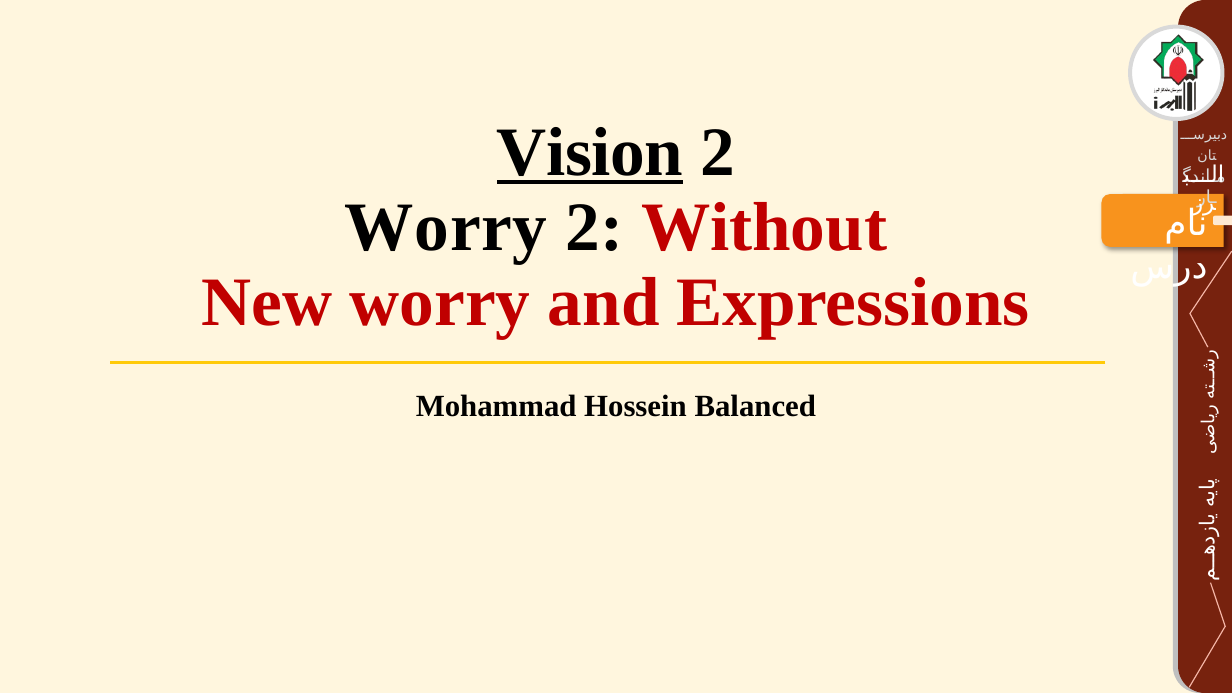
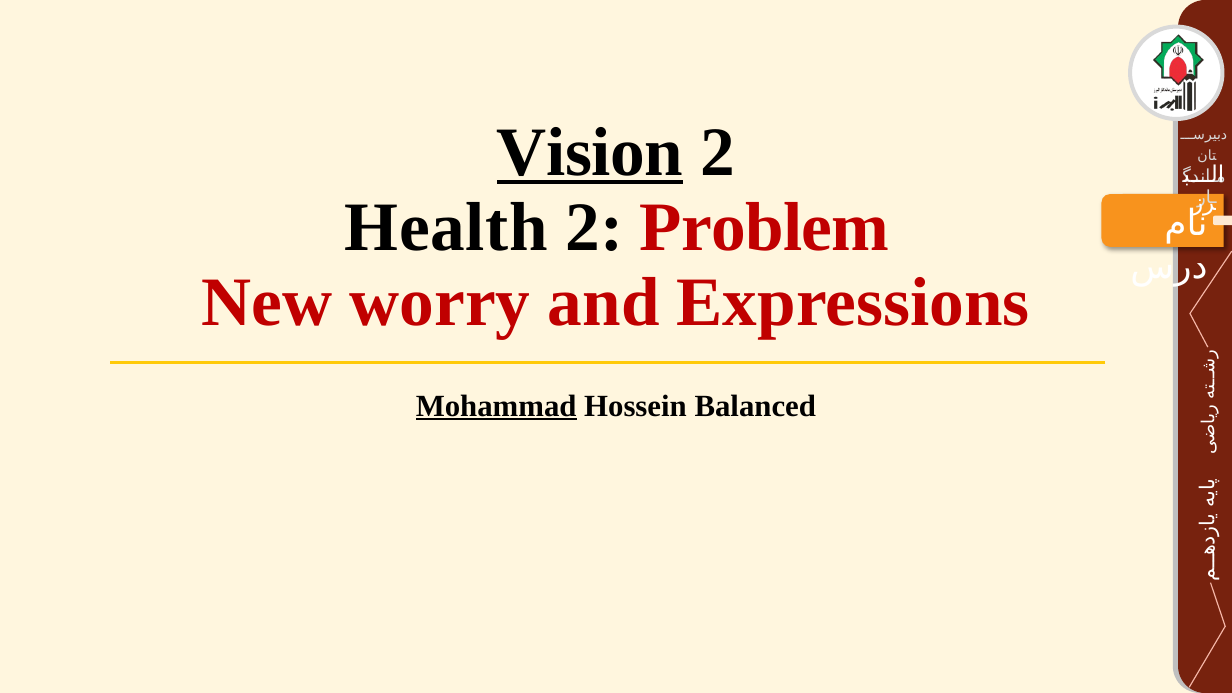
Worry at (446, 227): Worry -> Health
Without: Without -> Problem
Mohammad underline: none -> present
